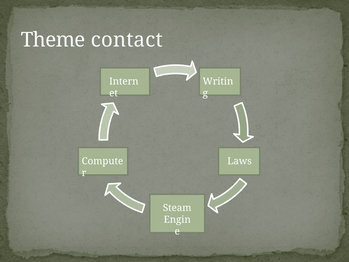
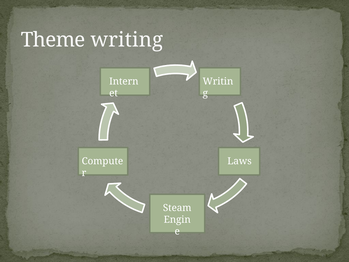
Theme contact: contact -> writing
